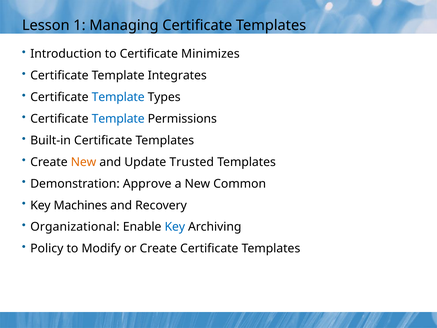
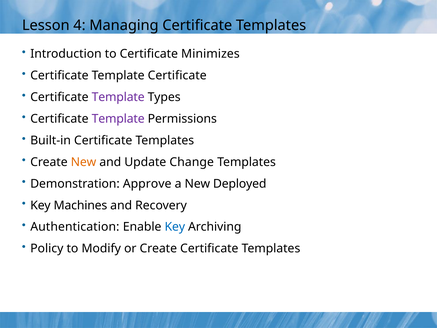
1: 1 -> 4
Template Integrates: Integrates -> Certificate
Template at (118, 97) colour: blue -> purple
Template at (118, 119) colour: blue -> purple
Trusted: Trusted -> Change
Common: Common -> Deployed
Organizational: Organizational -> Authentication
